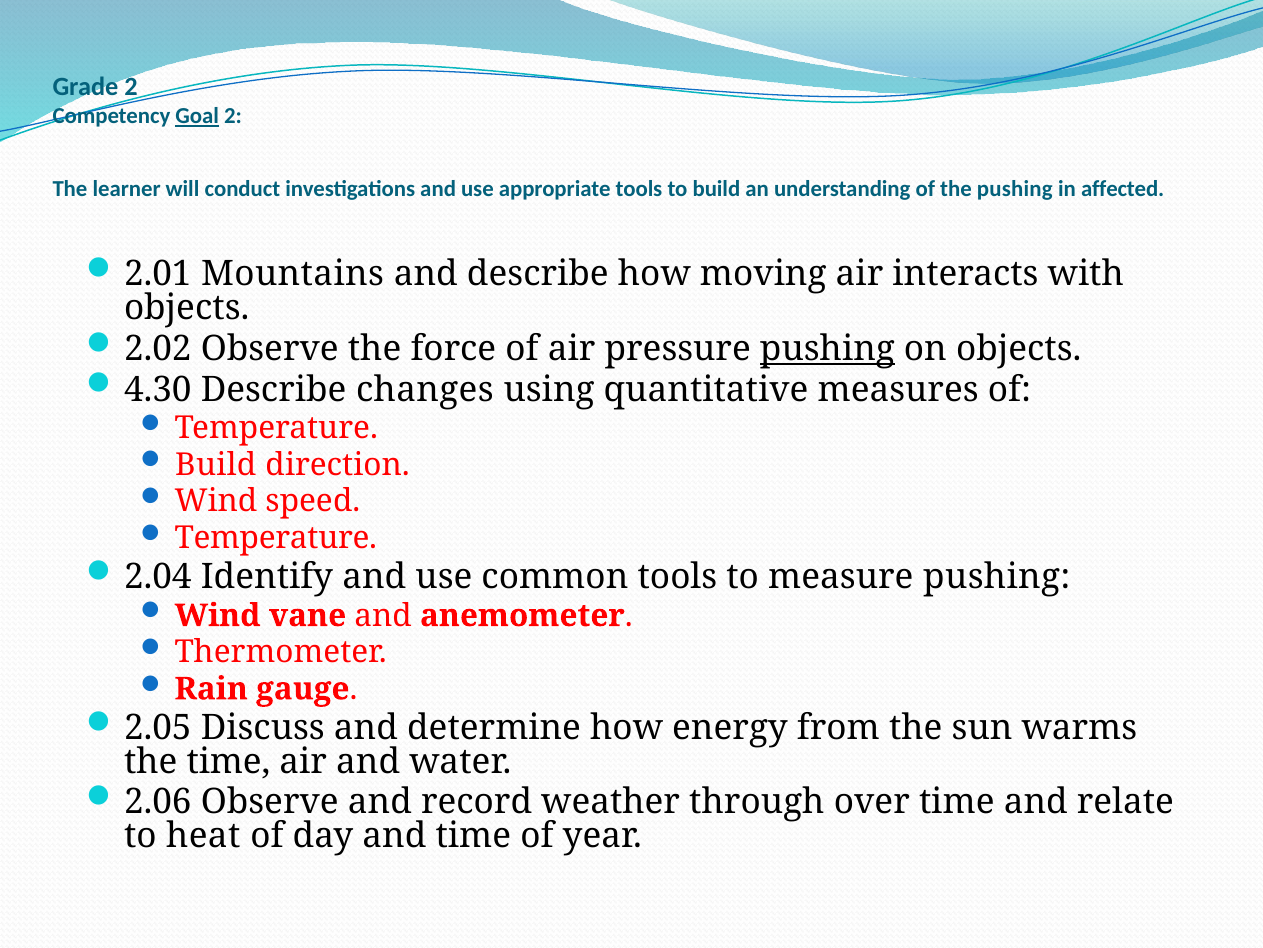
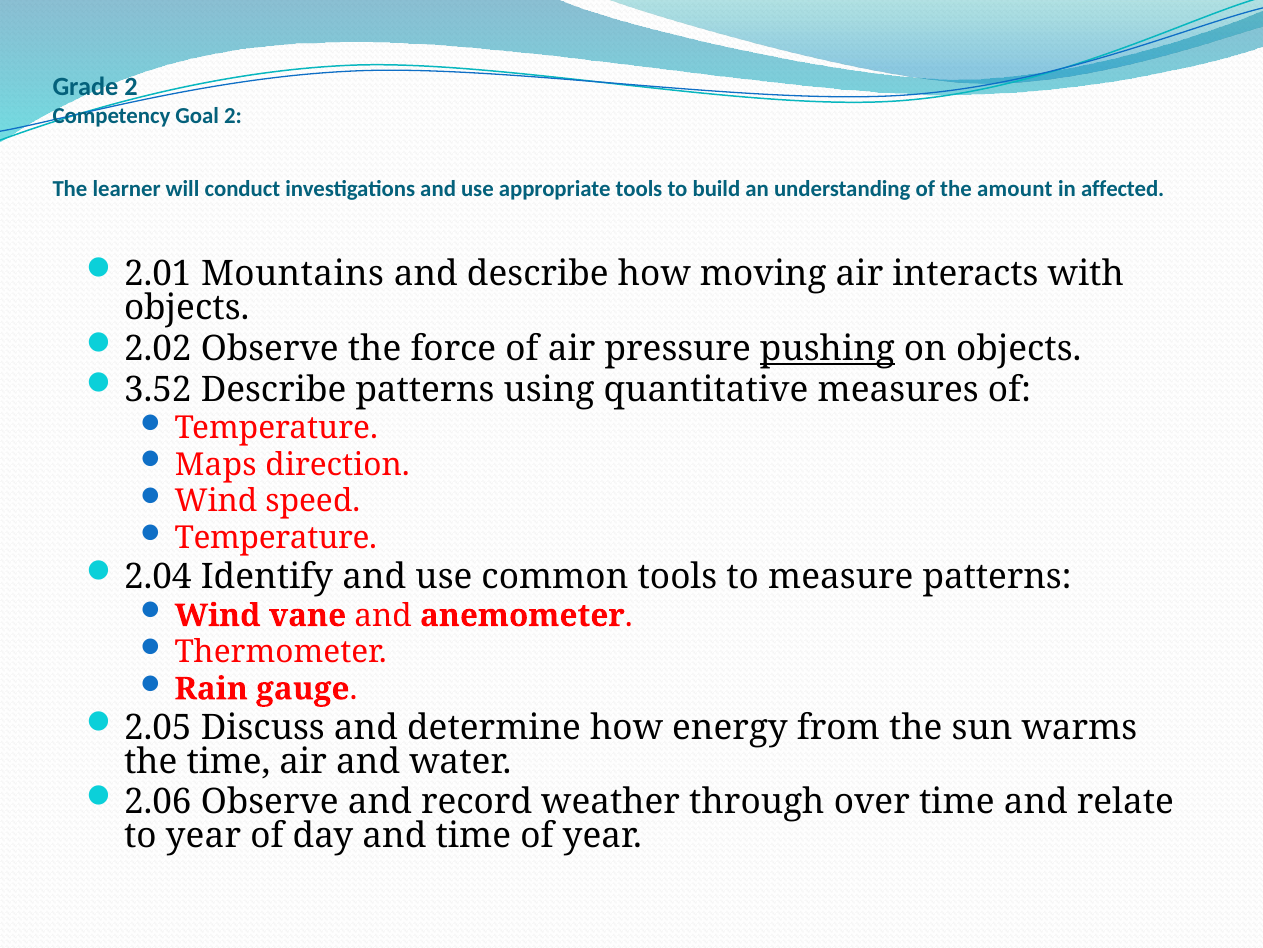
Goal underline: present -> none
the pushing: pushing -> amount
4.30: 4.30 -> 3.52
Describe changes: changes -> patterns
Build at (216, 464): Build -> Maps
measure pushing: pushing -> patterns
to heat: heat -> year
